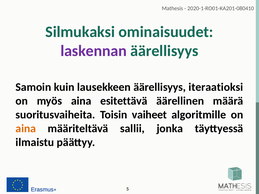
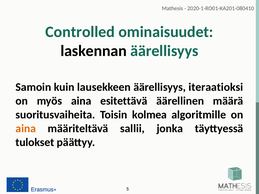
Silmukaksi: Silmukaksi -> Controlled
laskennan colour: purple -> black
vaiheet: vaiheet -> kolmea
ilmaistu: ilmaistu -> tulokset
